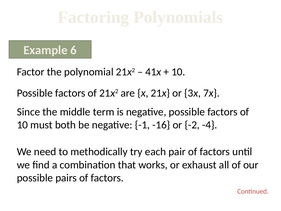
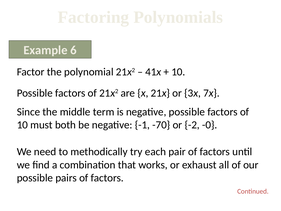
-16: -16 -> -70
-4: -4 -> -0
